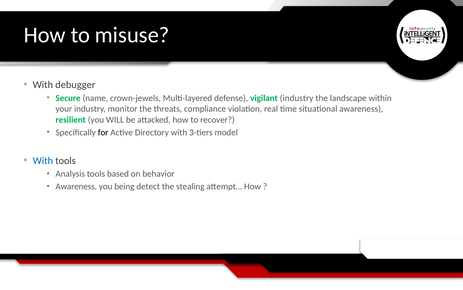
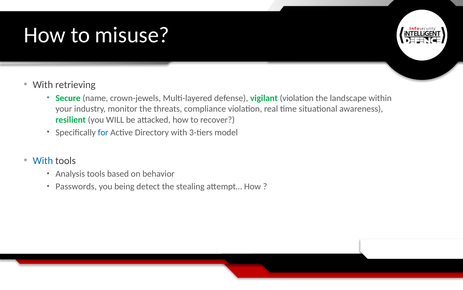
debugger: debugger -> retrieving
vigilant industry: industry -> violation
for colour: black -> blue
Awareness at (76, 186): Awareness -> Passwords
